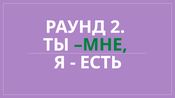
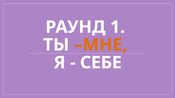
2: 2 -> 1
МНЕ colour: green -> orange
ЕСТЬ: ЕСТЬ -> СЕБЕ
